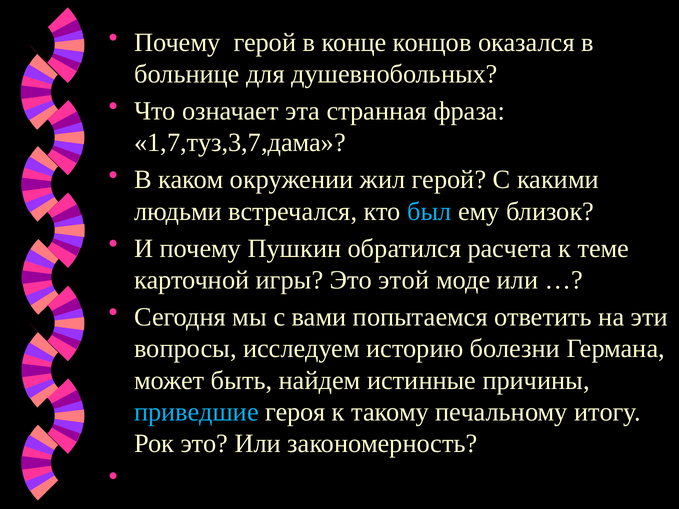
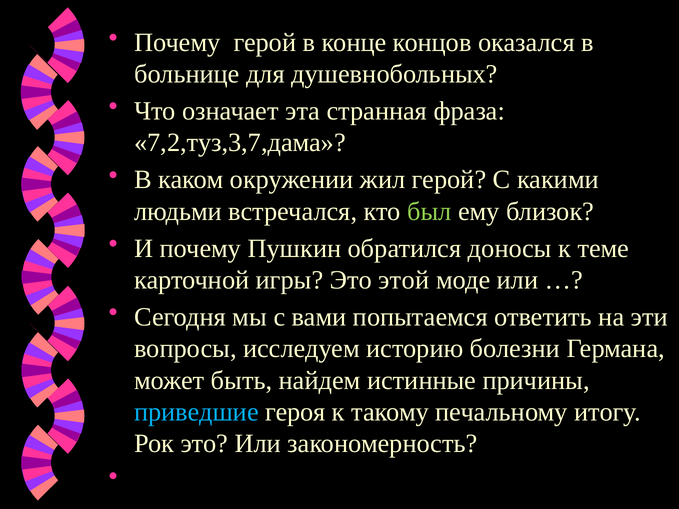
1,7,туз,3,7,дама: 1,7,туз,3,7,дама -> 7,2,туз,3,7,дама
был colour: light blue -> light green
расчета: расчета -> доносы
